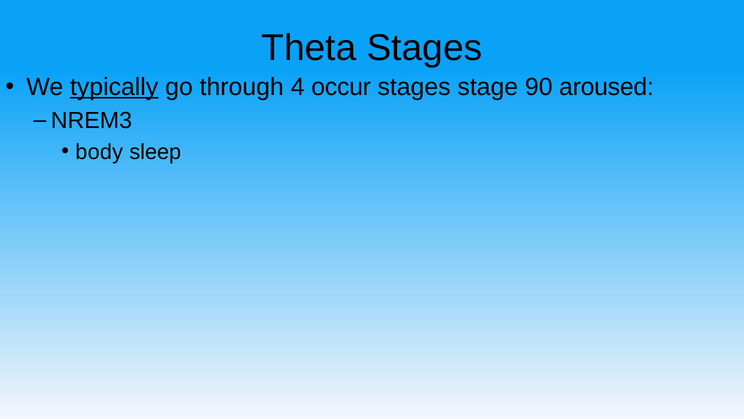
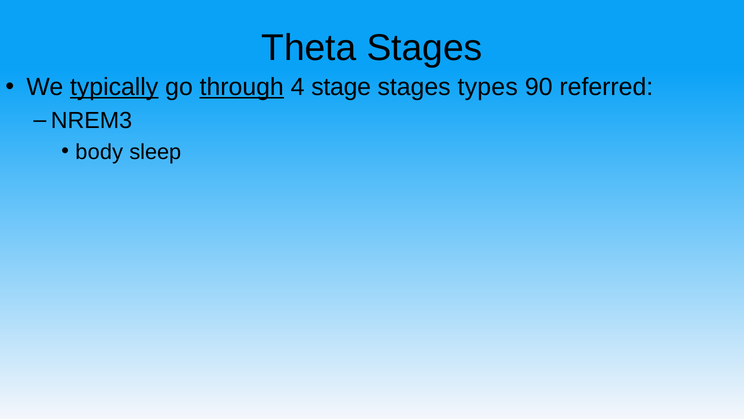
through underline: none -> present
occur: occur -> stage
stage: stage -> types
aroused: aroused -> referred
